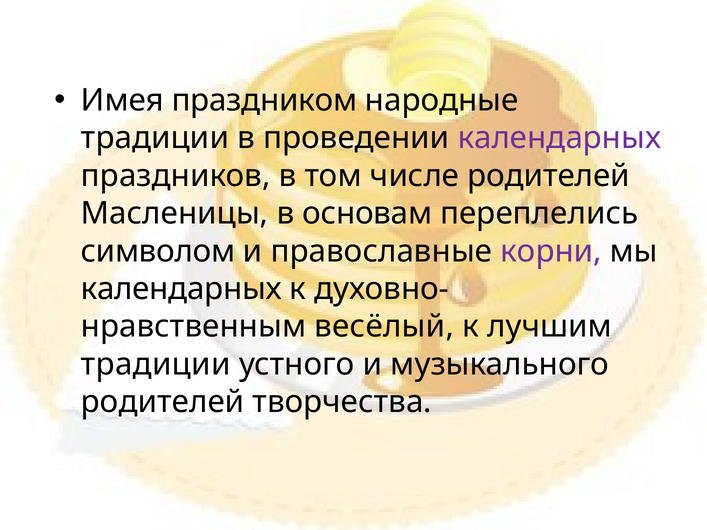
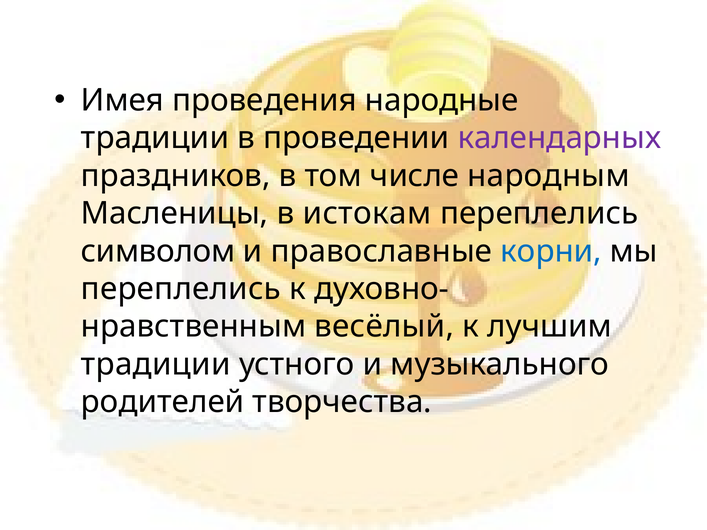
праздником: праздником -> проведения
числе родителей: родителей -> народным
основам: основам -> истокам
корни colour: purple -> blue
календарных at (181, 289): календарных -> переплелись
